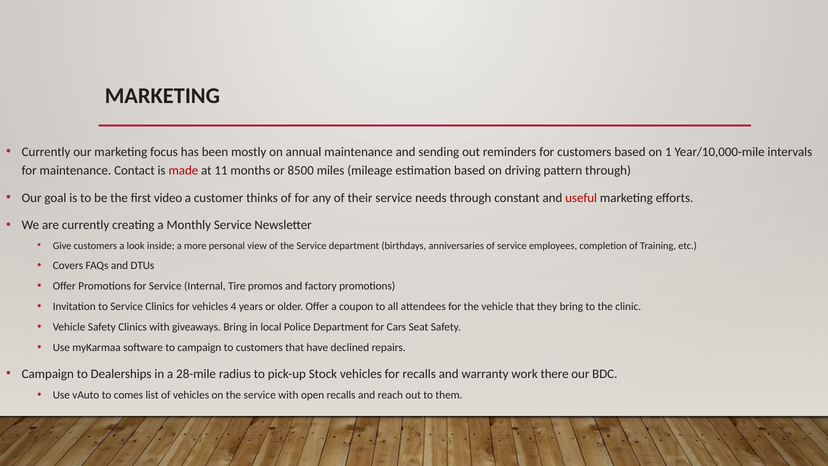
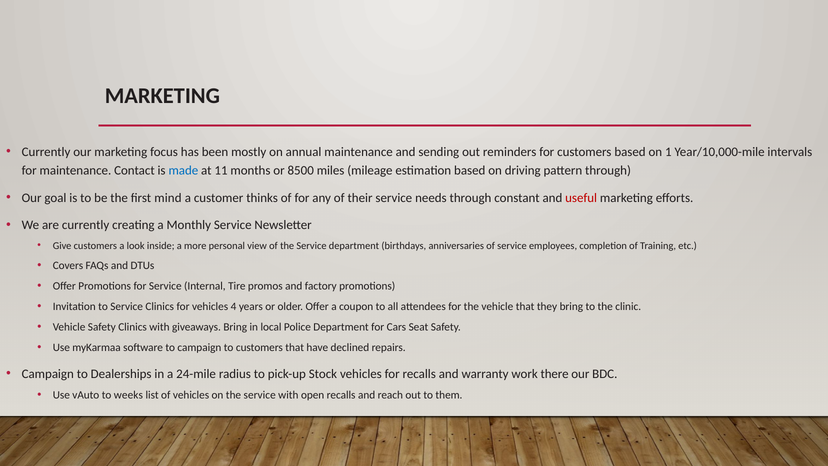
made colour: red -> blue
video: video -> mind
28-mile: 28-mile -> 24-mile
comes: comes -> weeks
